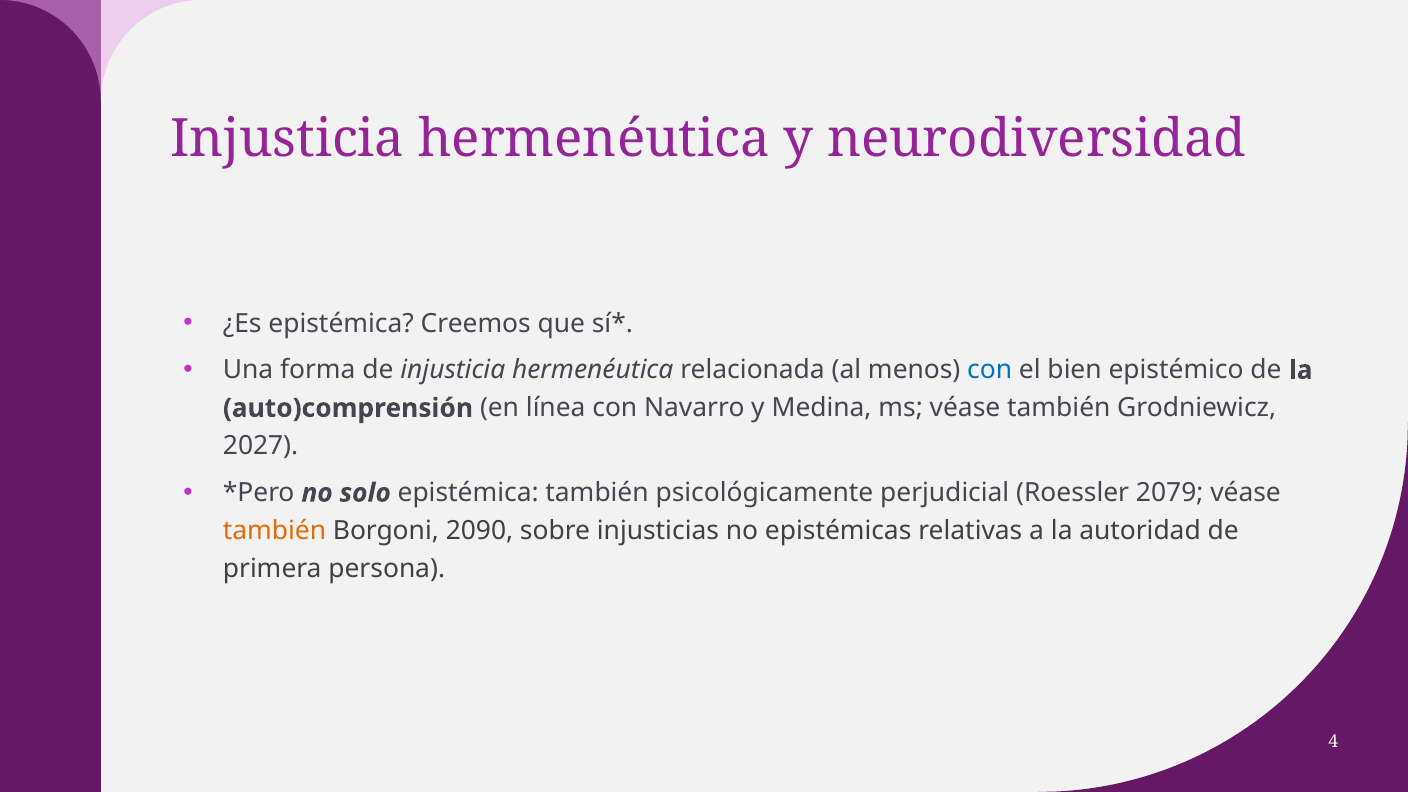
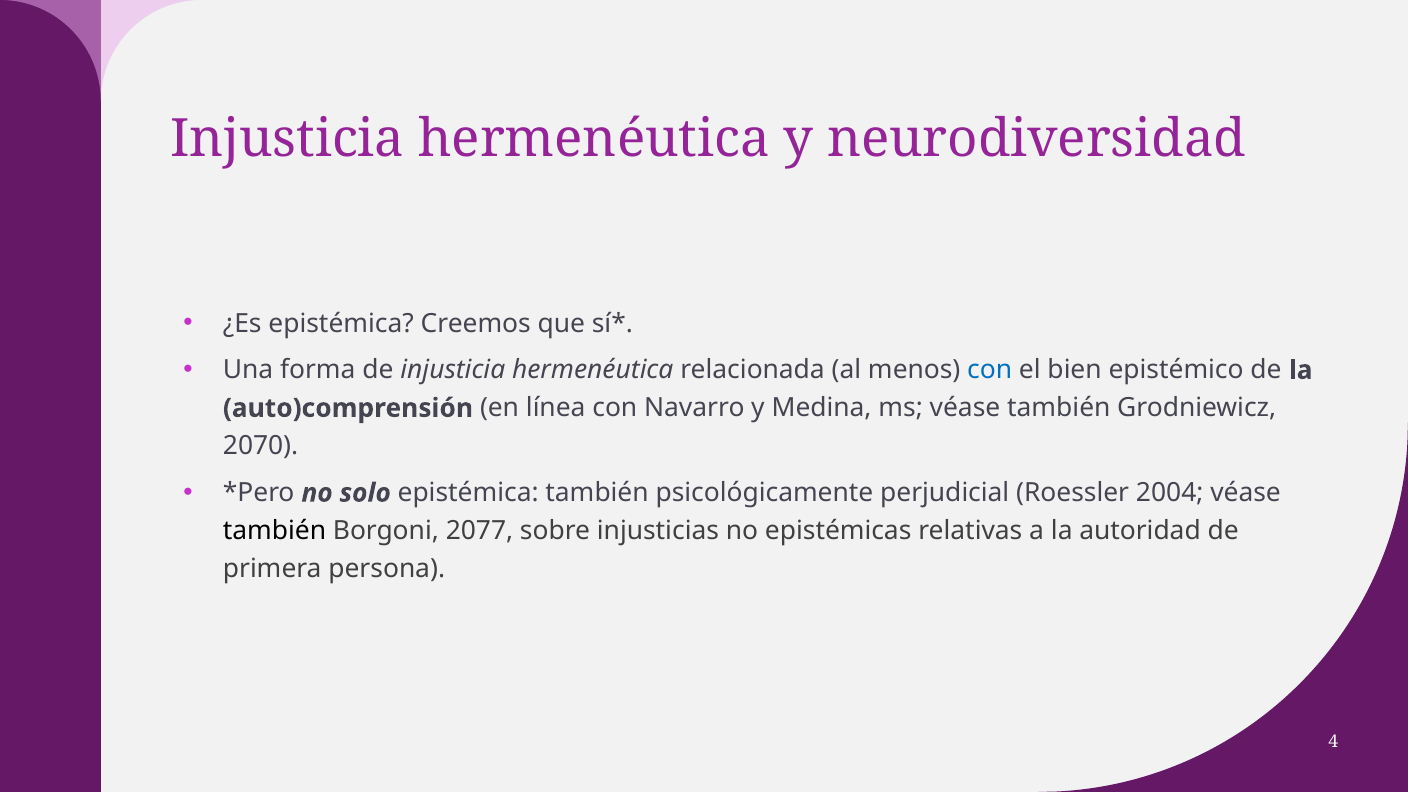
2027: 2027 -> 2070
2079: 2079 -> 2004
también at (275, 531) colour: orange -> black
2090: 2090 -> 2077
